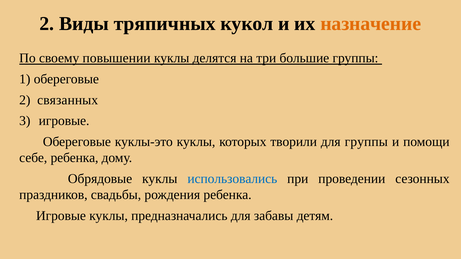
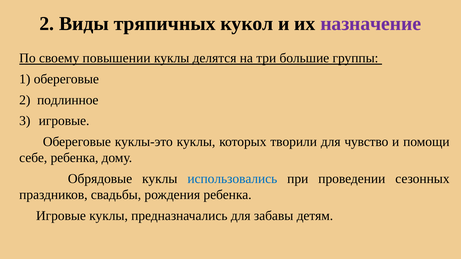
назначение colour: orange -> purple
связанных: связанных -> подлинное
для группы: группы -> чувство
